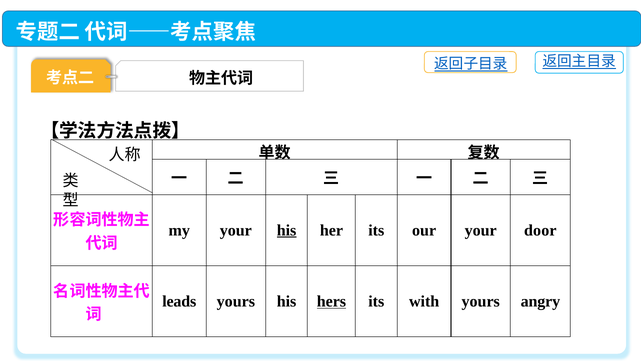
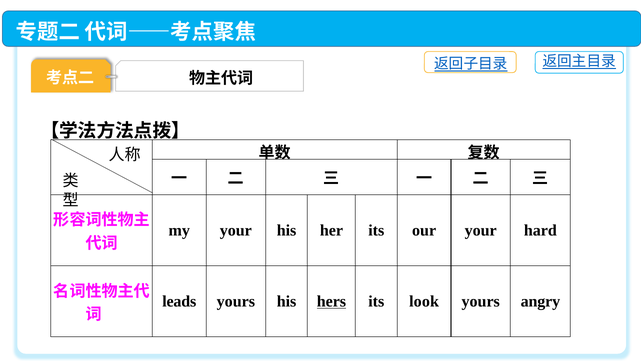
his at (287, 230) underline: present -> none
door: door -> hard
with: with -> look
